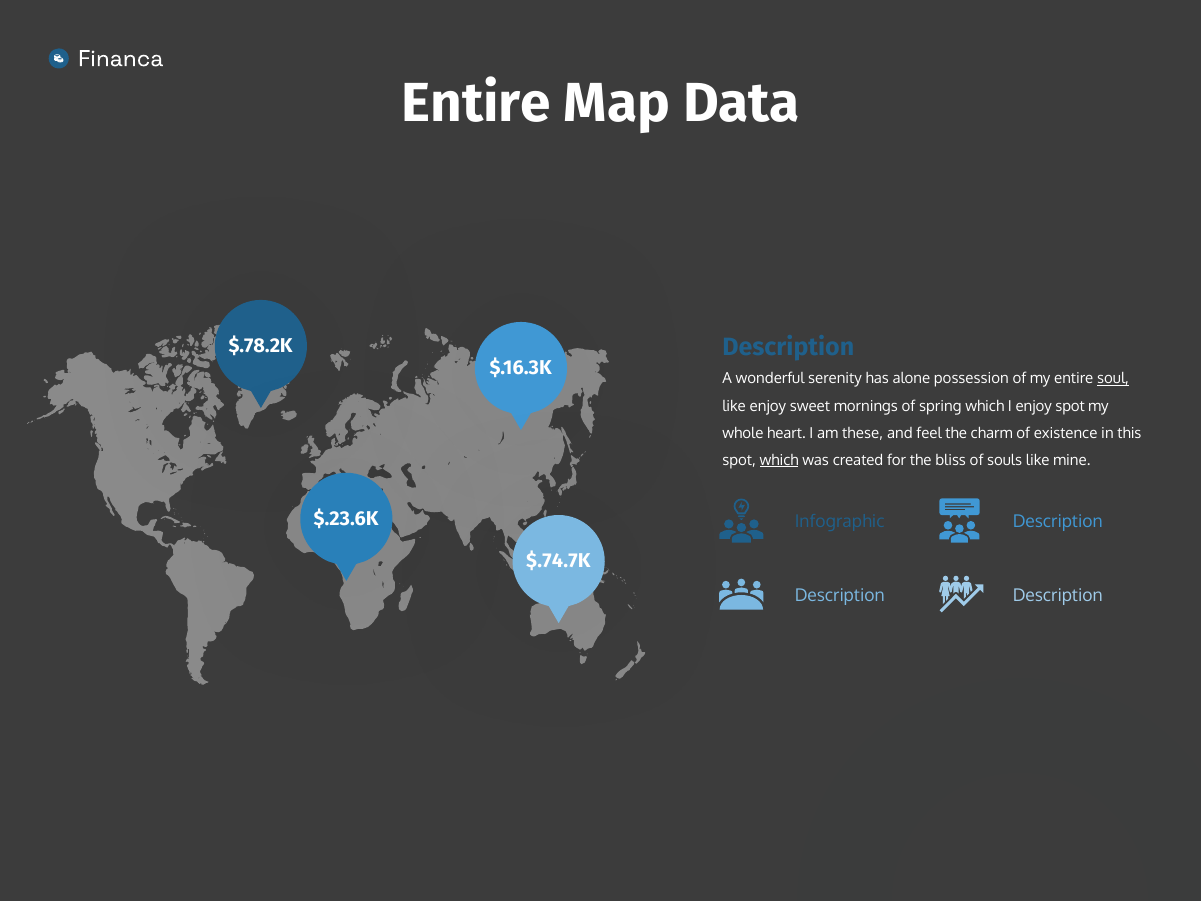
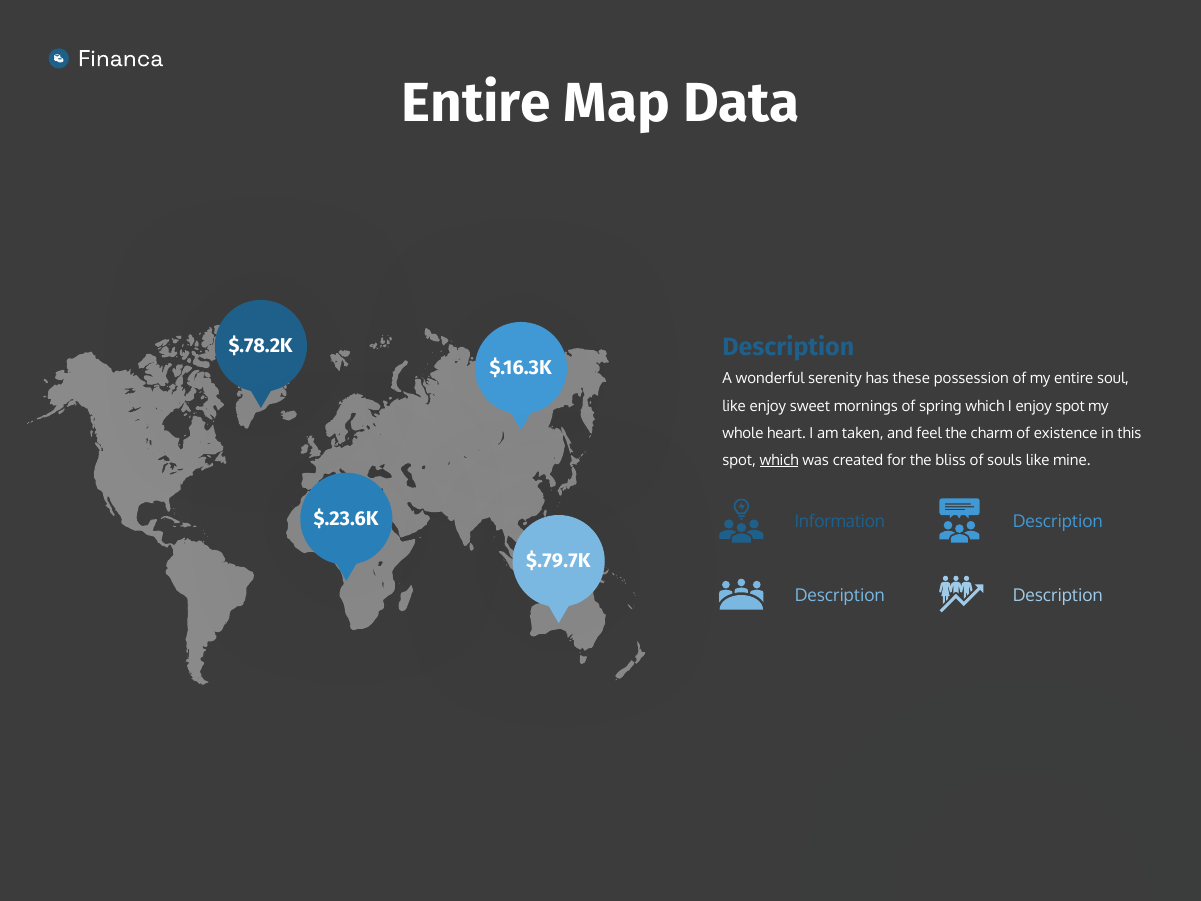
alone: alone -> these
soul underline: present -> none
these: these -> taken
Infographic: Infographic -> Information
$.74.7K: $.74.7K -> $.79.7K
